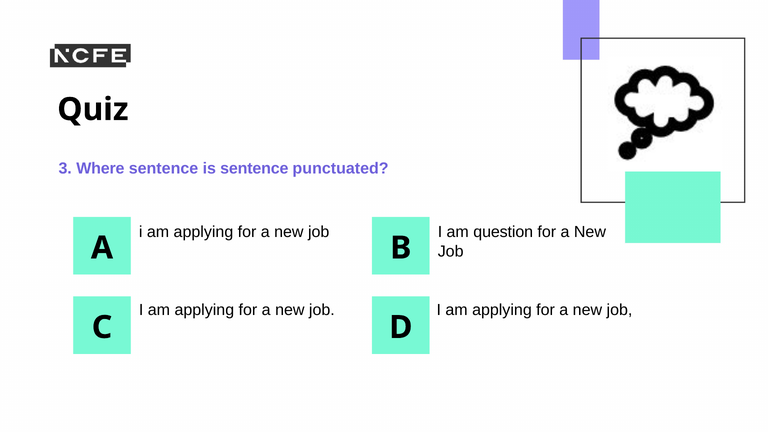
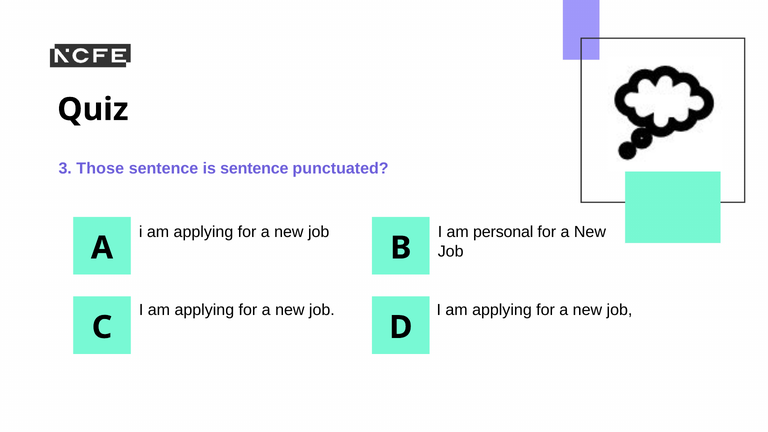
Where: Where -> Those
question: question -> personal
